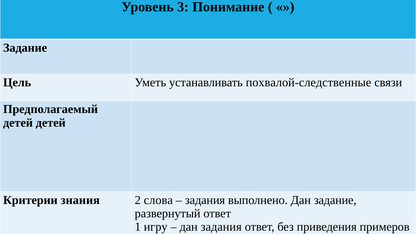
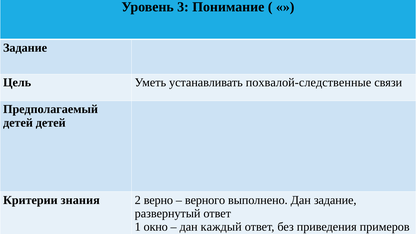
слова: слова -> верно
задания at (205, 200): задания -> верного
игру: игру -> окно
дан задания: задания -> каждый
